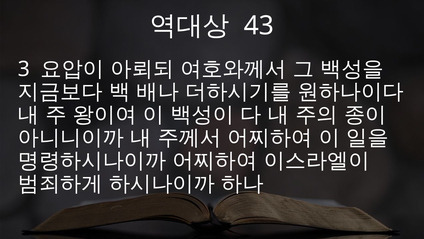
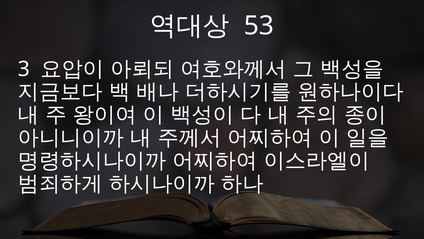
43: 43 -> 53
